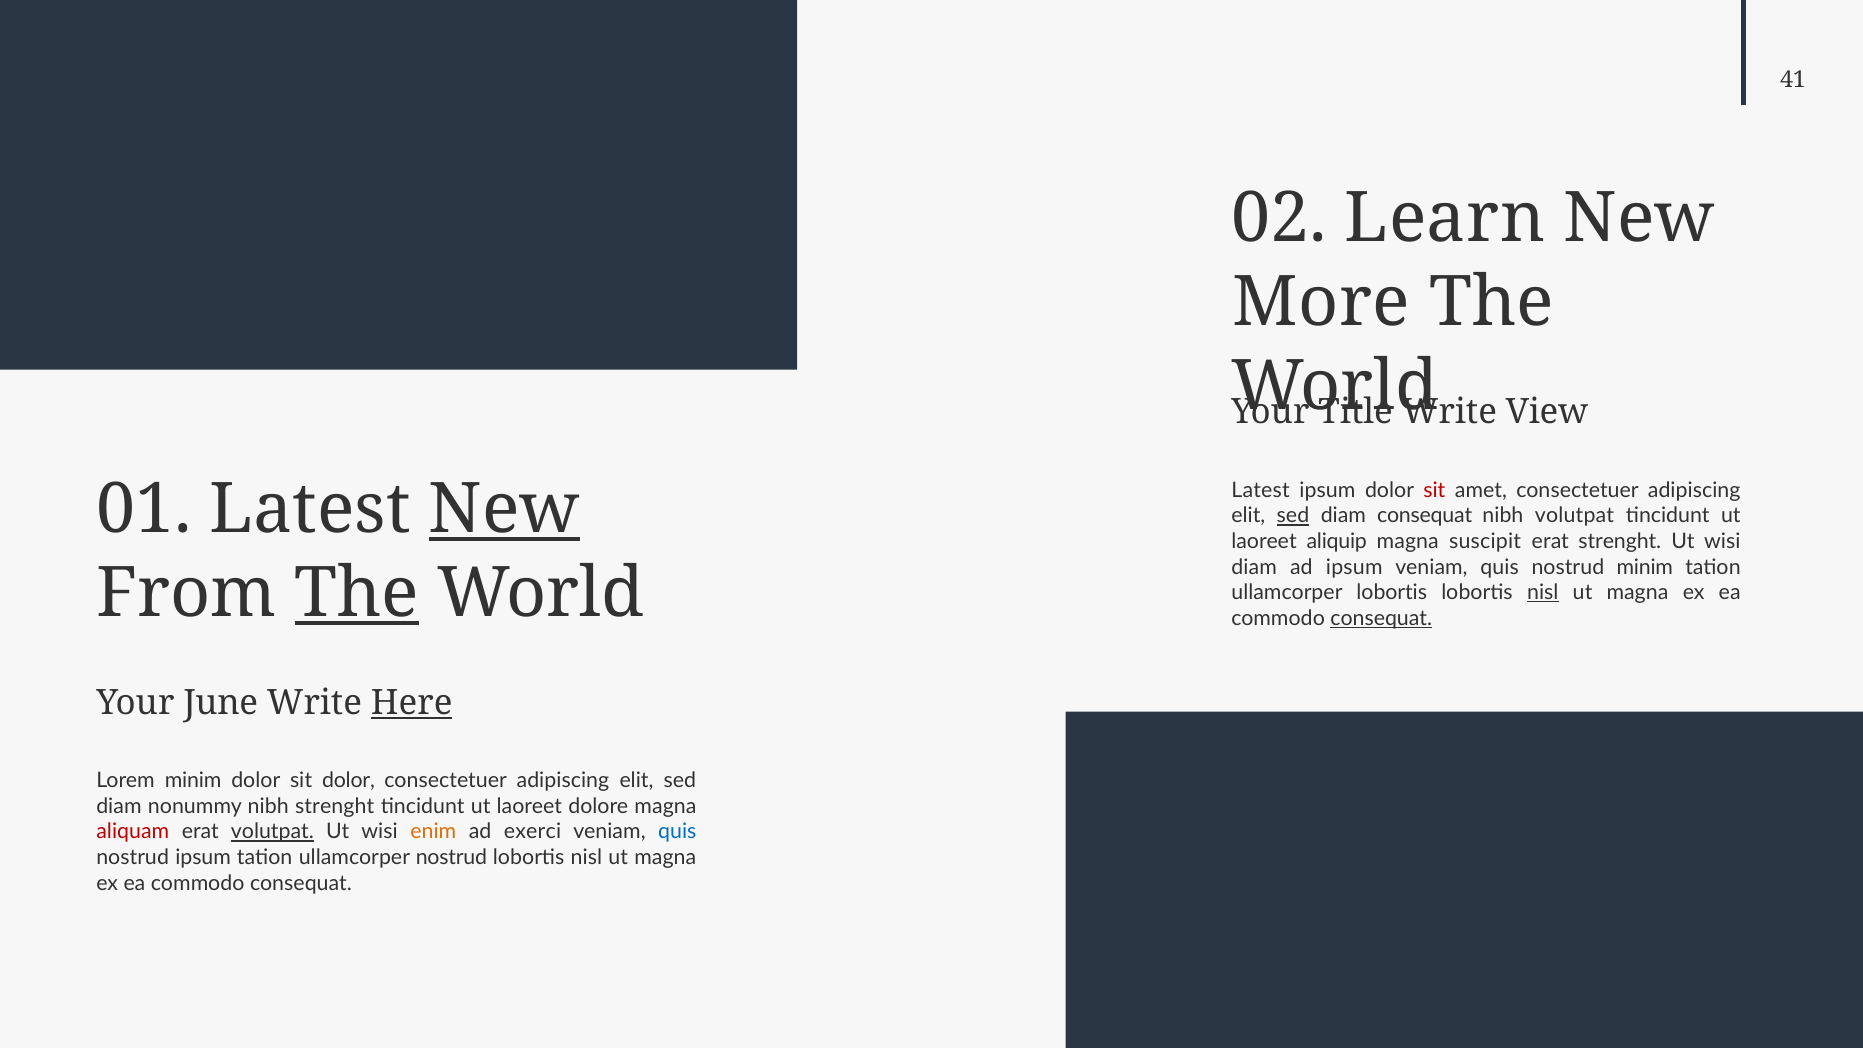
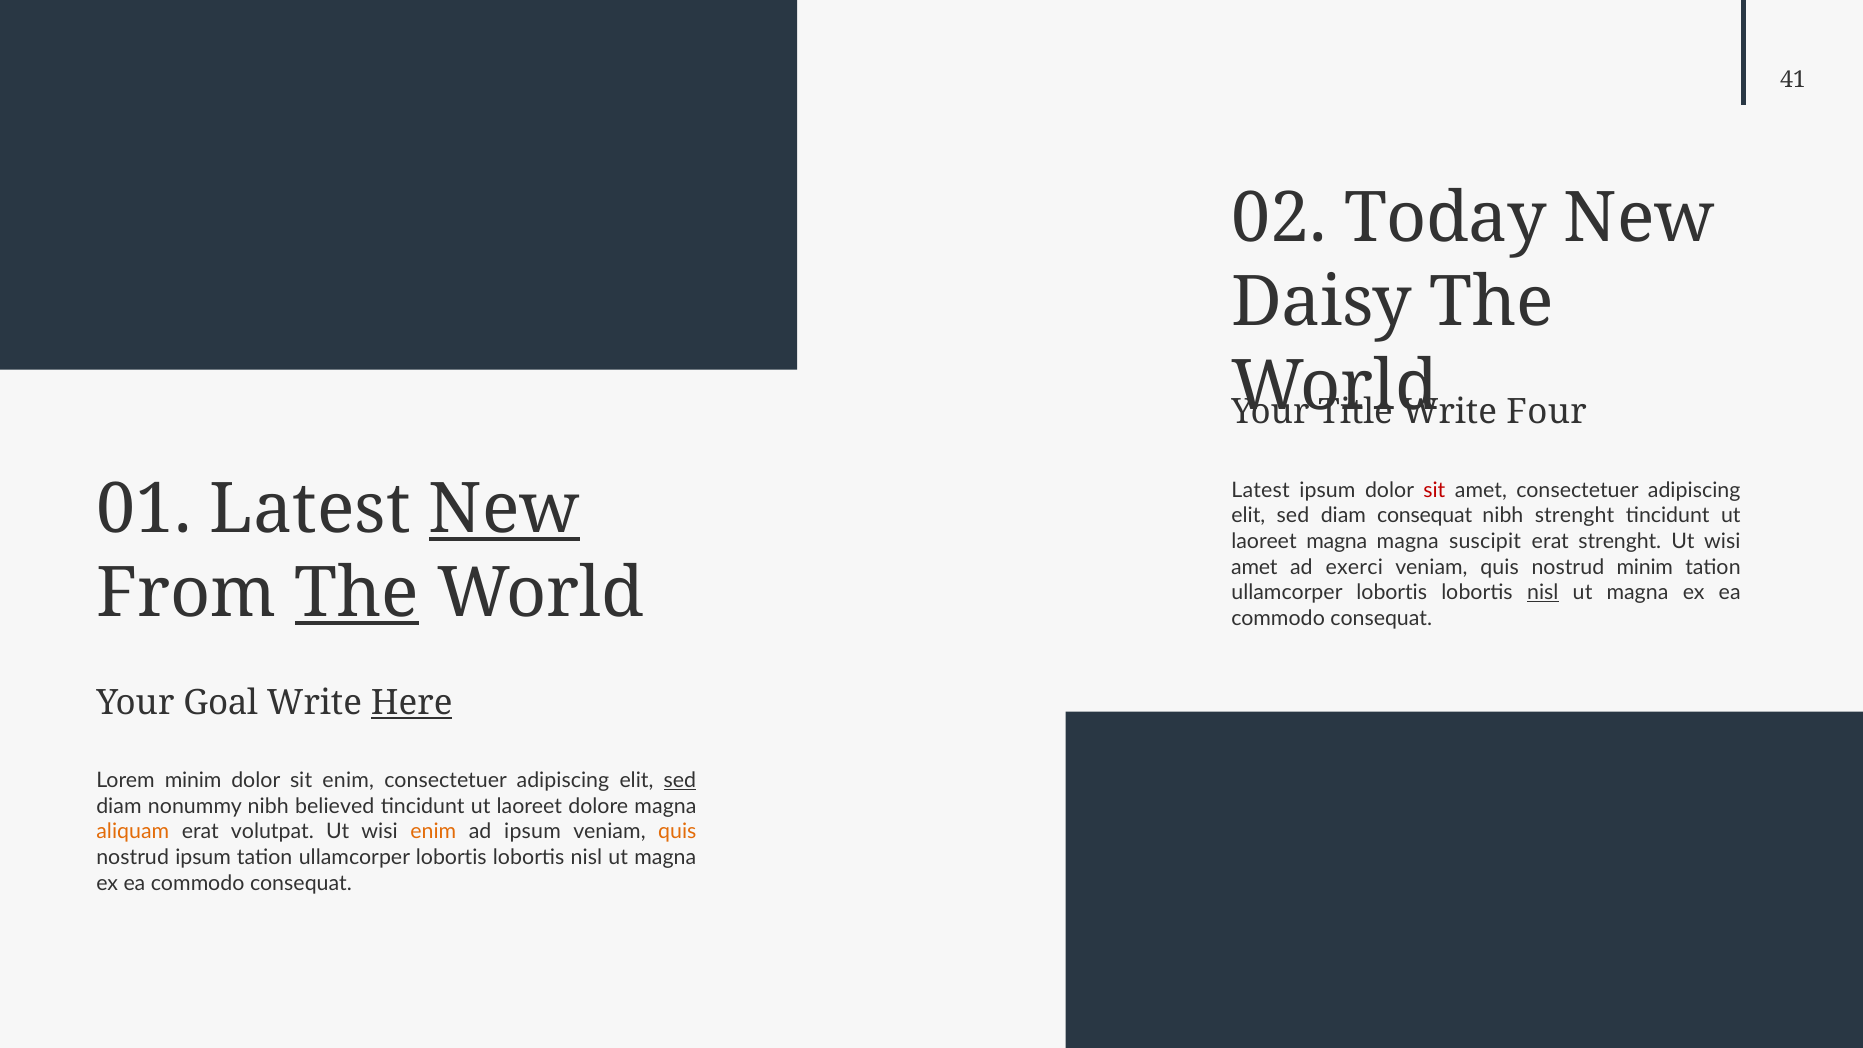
Learn: Learn -> Today
More: More -> Daisy
View: View -> Four
sed at (1293, 516) underline: present -> none
nibh volutpat: volutpat -> strenght
laoreet aliquip: aliquip -> magna
diam at (1254, 567): diam -> amet
ad ipsum: ipsum -> exerci
consequat at (1381, 618) underline: present -> none
June: June -> Goal
sit dolor: dolor -> enim
sed at (680, 781) underline: none -> present
nibh strenght: strenght -> believed
aliquam colour: red -> orange
volutpat at (272, 832) underline: present -> none
ad exerci: exerci -> ipsum
quis at (677, 832) colour: blue -> orange
nostrud at (451, 857): nostrud -> lobortis
